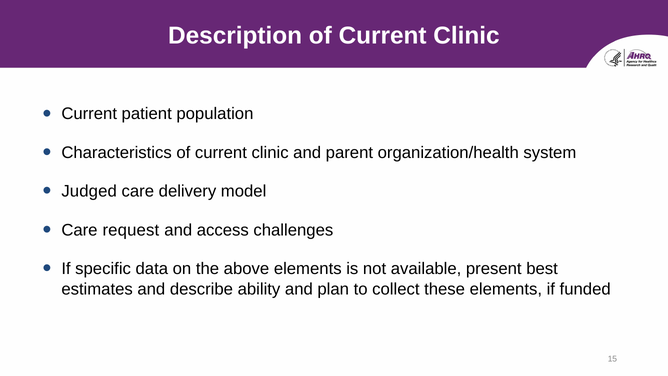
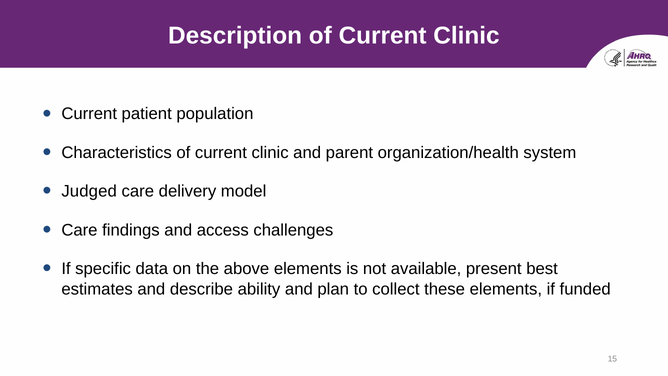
request: request -> findings
